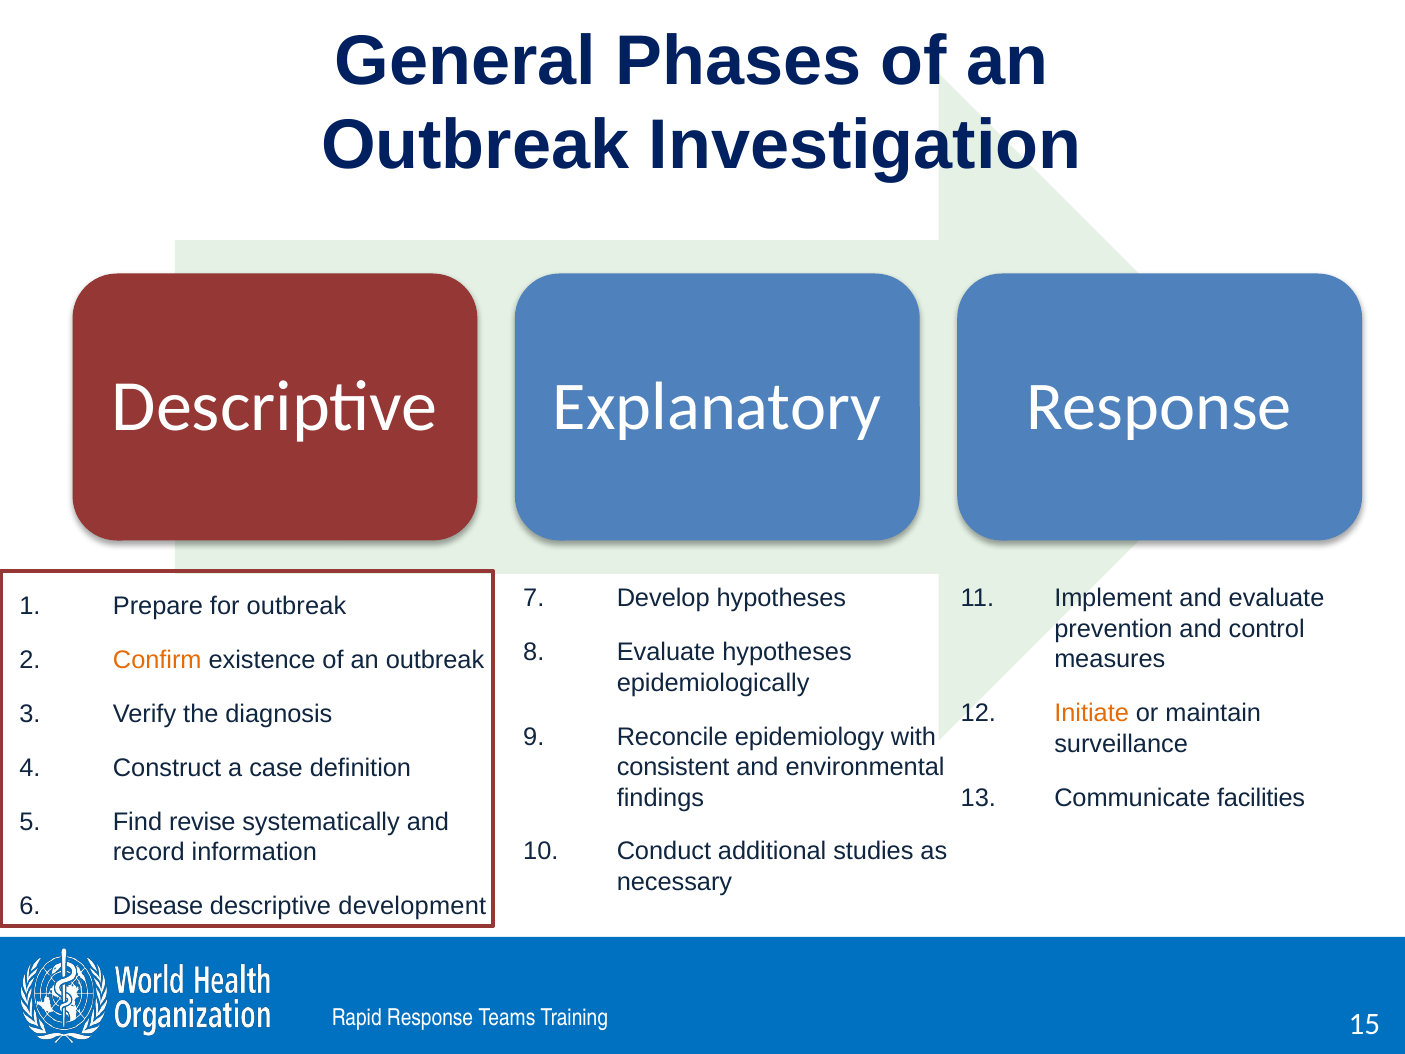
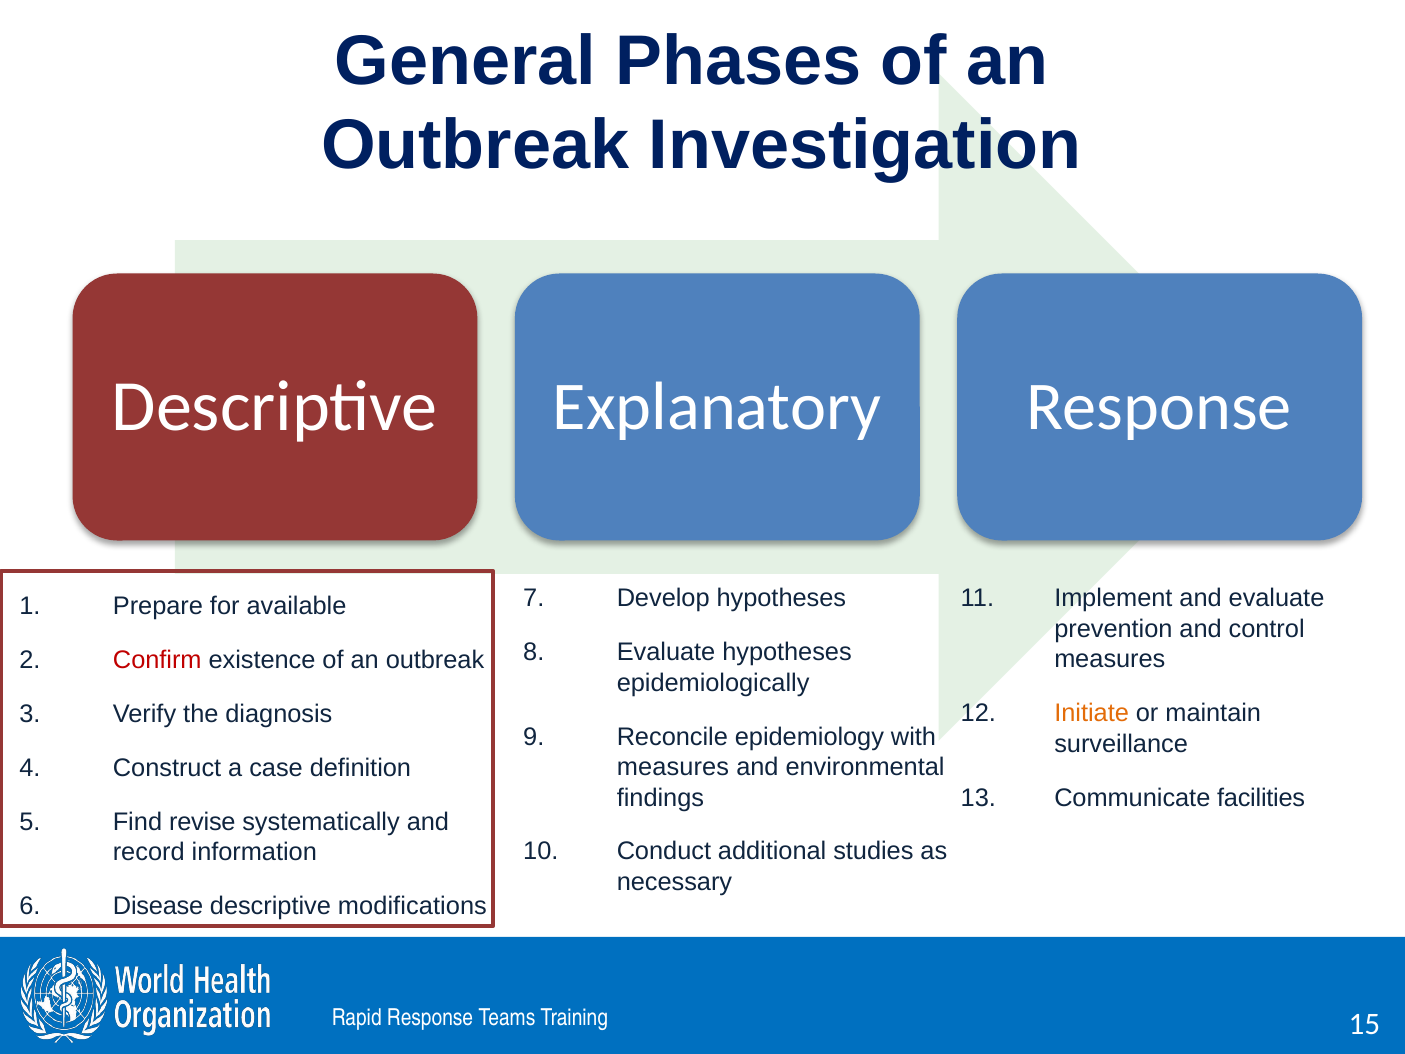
for outbreak: outbreak -> available
Confirm colour: orange -> red
consistent at (673, 767): consistent -> measures
development: development -> modifications
